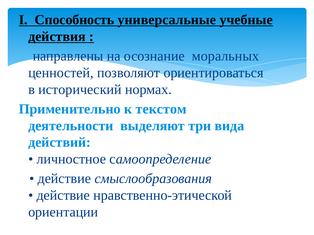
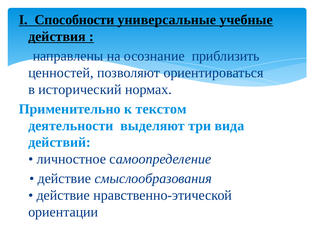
Способность: Способность -> Способности
моральных: моральных -> приблизить
